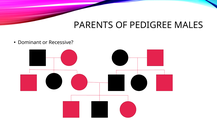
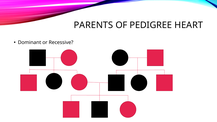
MALES: MALES -> HEART
